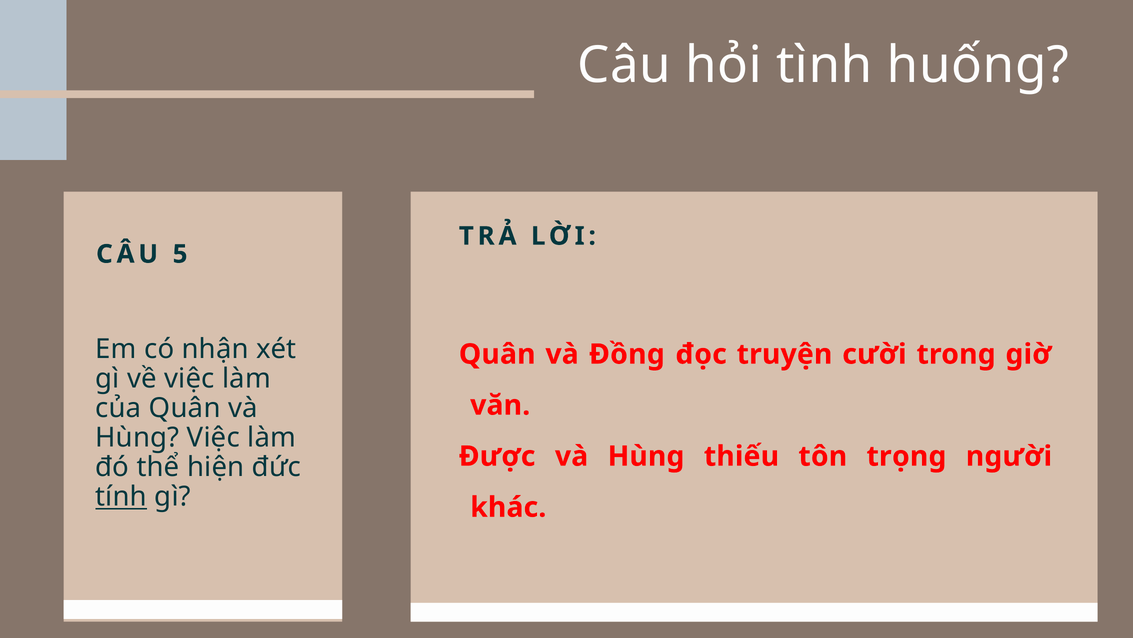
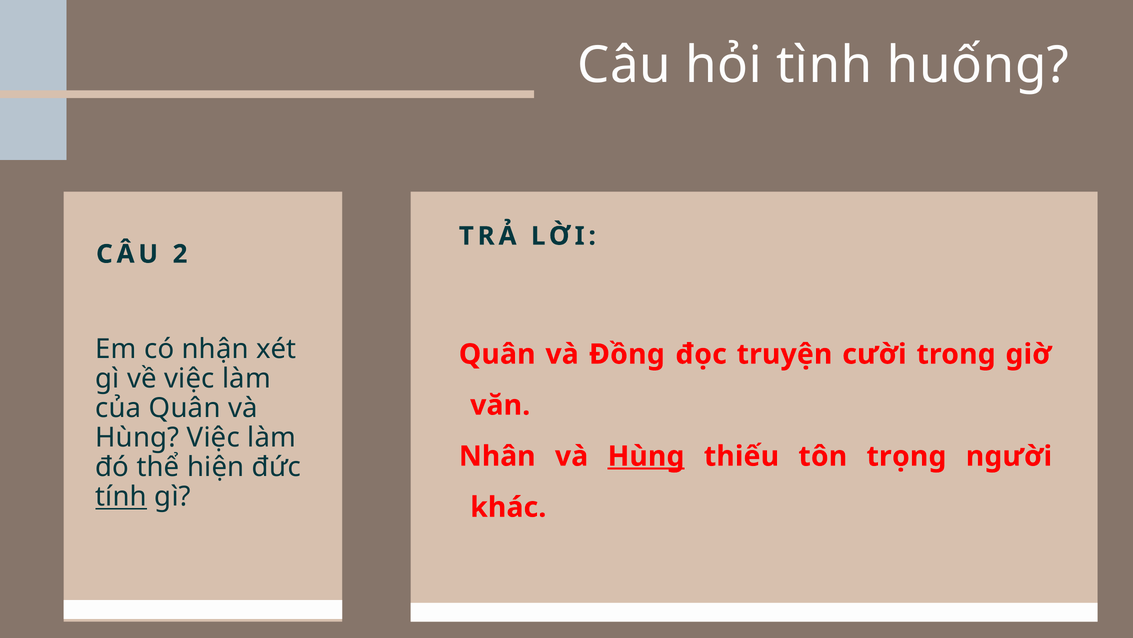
5: 5 -> 2
Được: Được -> Nhân
Hùng at (646, 456) underline: none -> present
